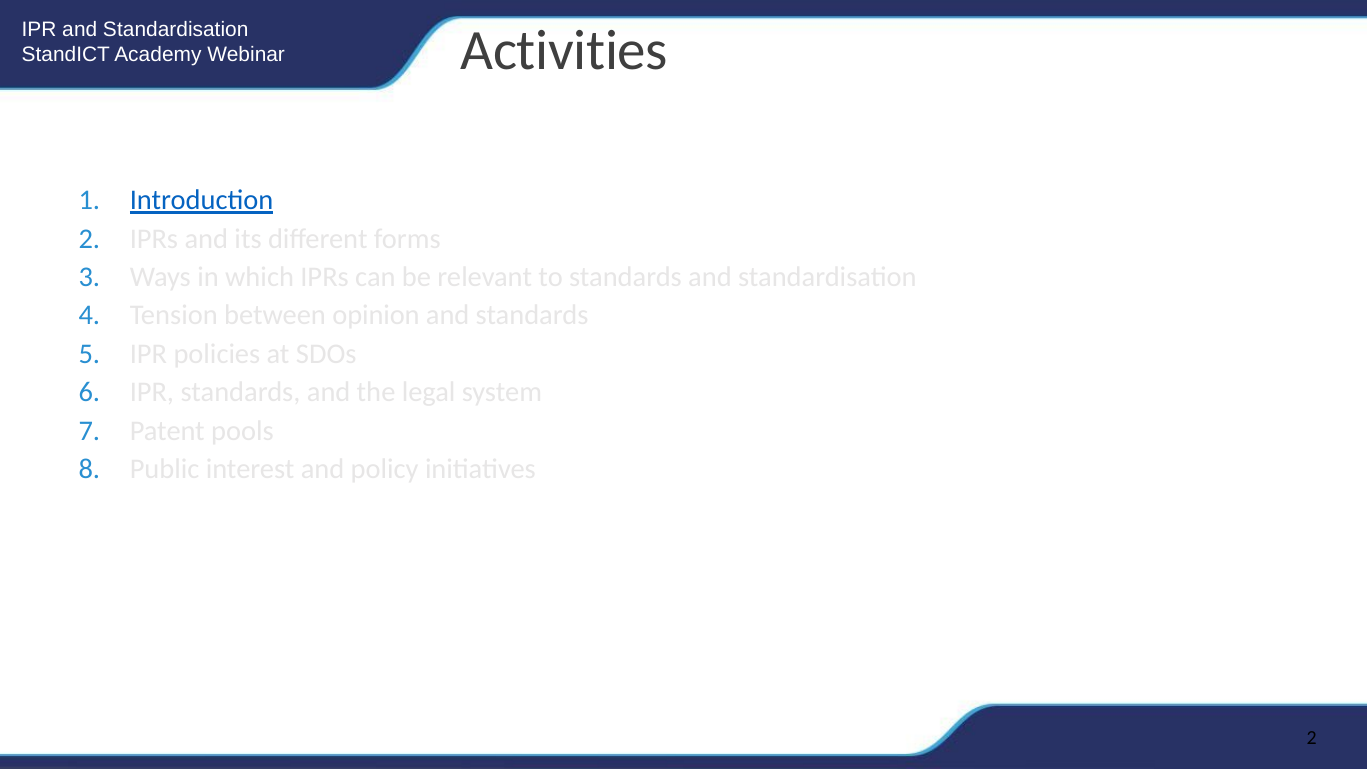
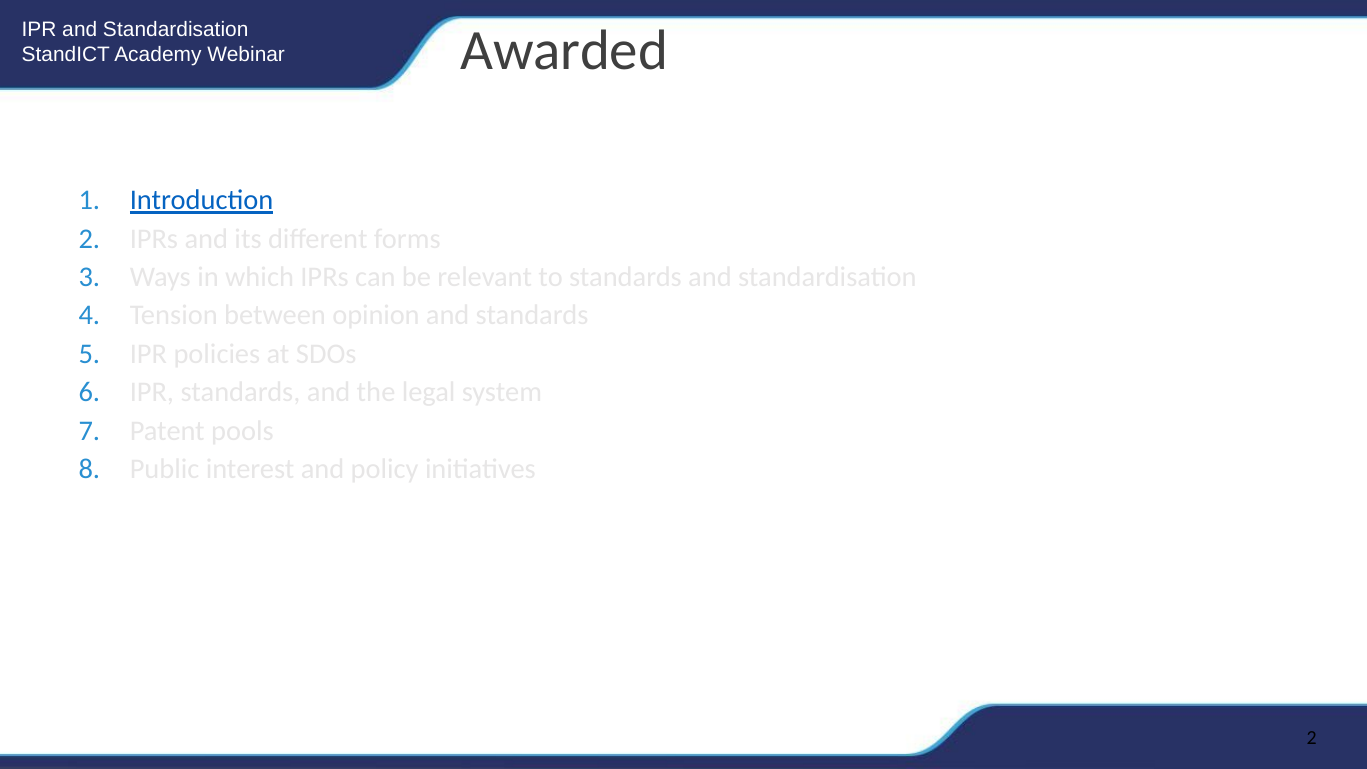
Activities: Activities -> Awarded
